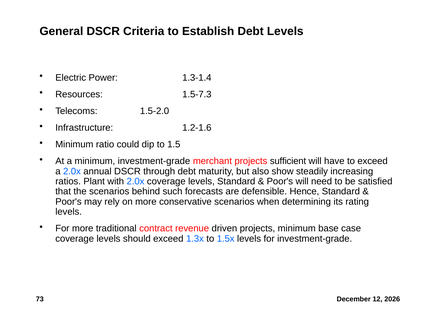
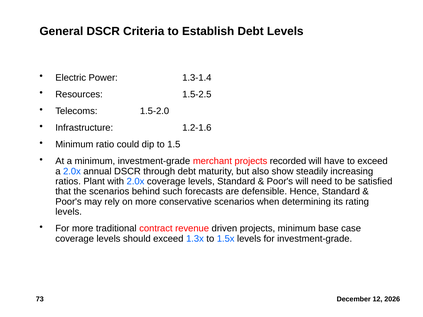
1.5-7.3: 1.5-7.3 -> 1.5-2.5
sufficient: sufficient -> recorded
